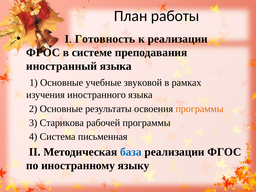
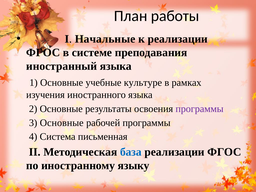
Готовность: Готовность -> Начальные
звуковой: звуковой -> культуре
программы at (200, 109) colour: orange -> purple
3 Старикова: Старикова -> Основные
